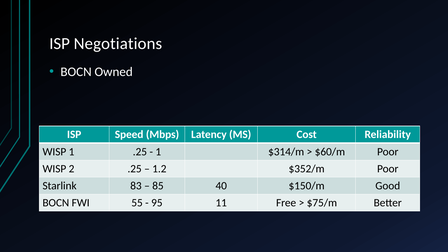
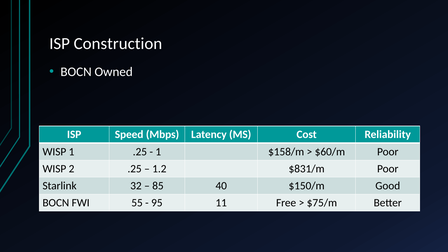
Negotiations: Negotiations -> Construction
$314/m: $314/m -> $158/m
$352/m: $352/m -> $831/m
83: 83 -> 32
